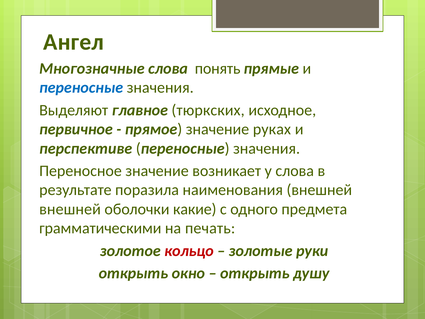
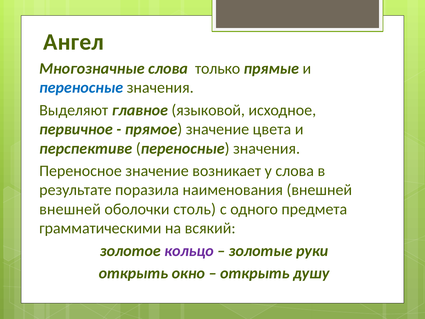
понять: понять -> только
тюркских: тюркских -> языковой
руках: руках -> цвета
какие: какие -> столь
печать: печать -> всякий
кольцо colour: red -> purple
